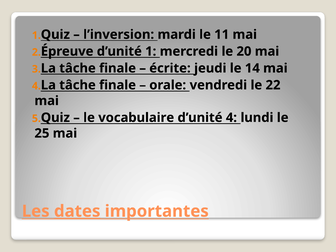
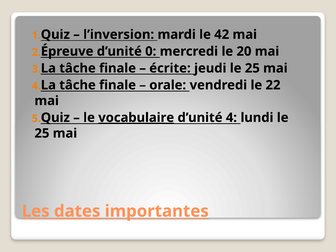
11: 11 -> 42
d’unité 1: 1 -> 0
jeudi le 14: 14 -> 25
vocabulaire underline: none -> present
